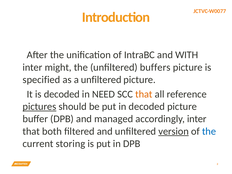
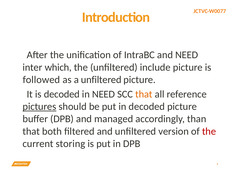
and WITH: WITH -> NEED
might: might -> which
buffers: buffers -> include
specified: specified -> followed
accordingly inter: inter -> than
version underline: present -> none
the at (209, 131) colour: blue -> red
